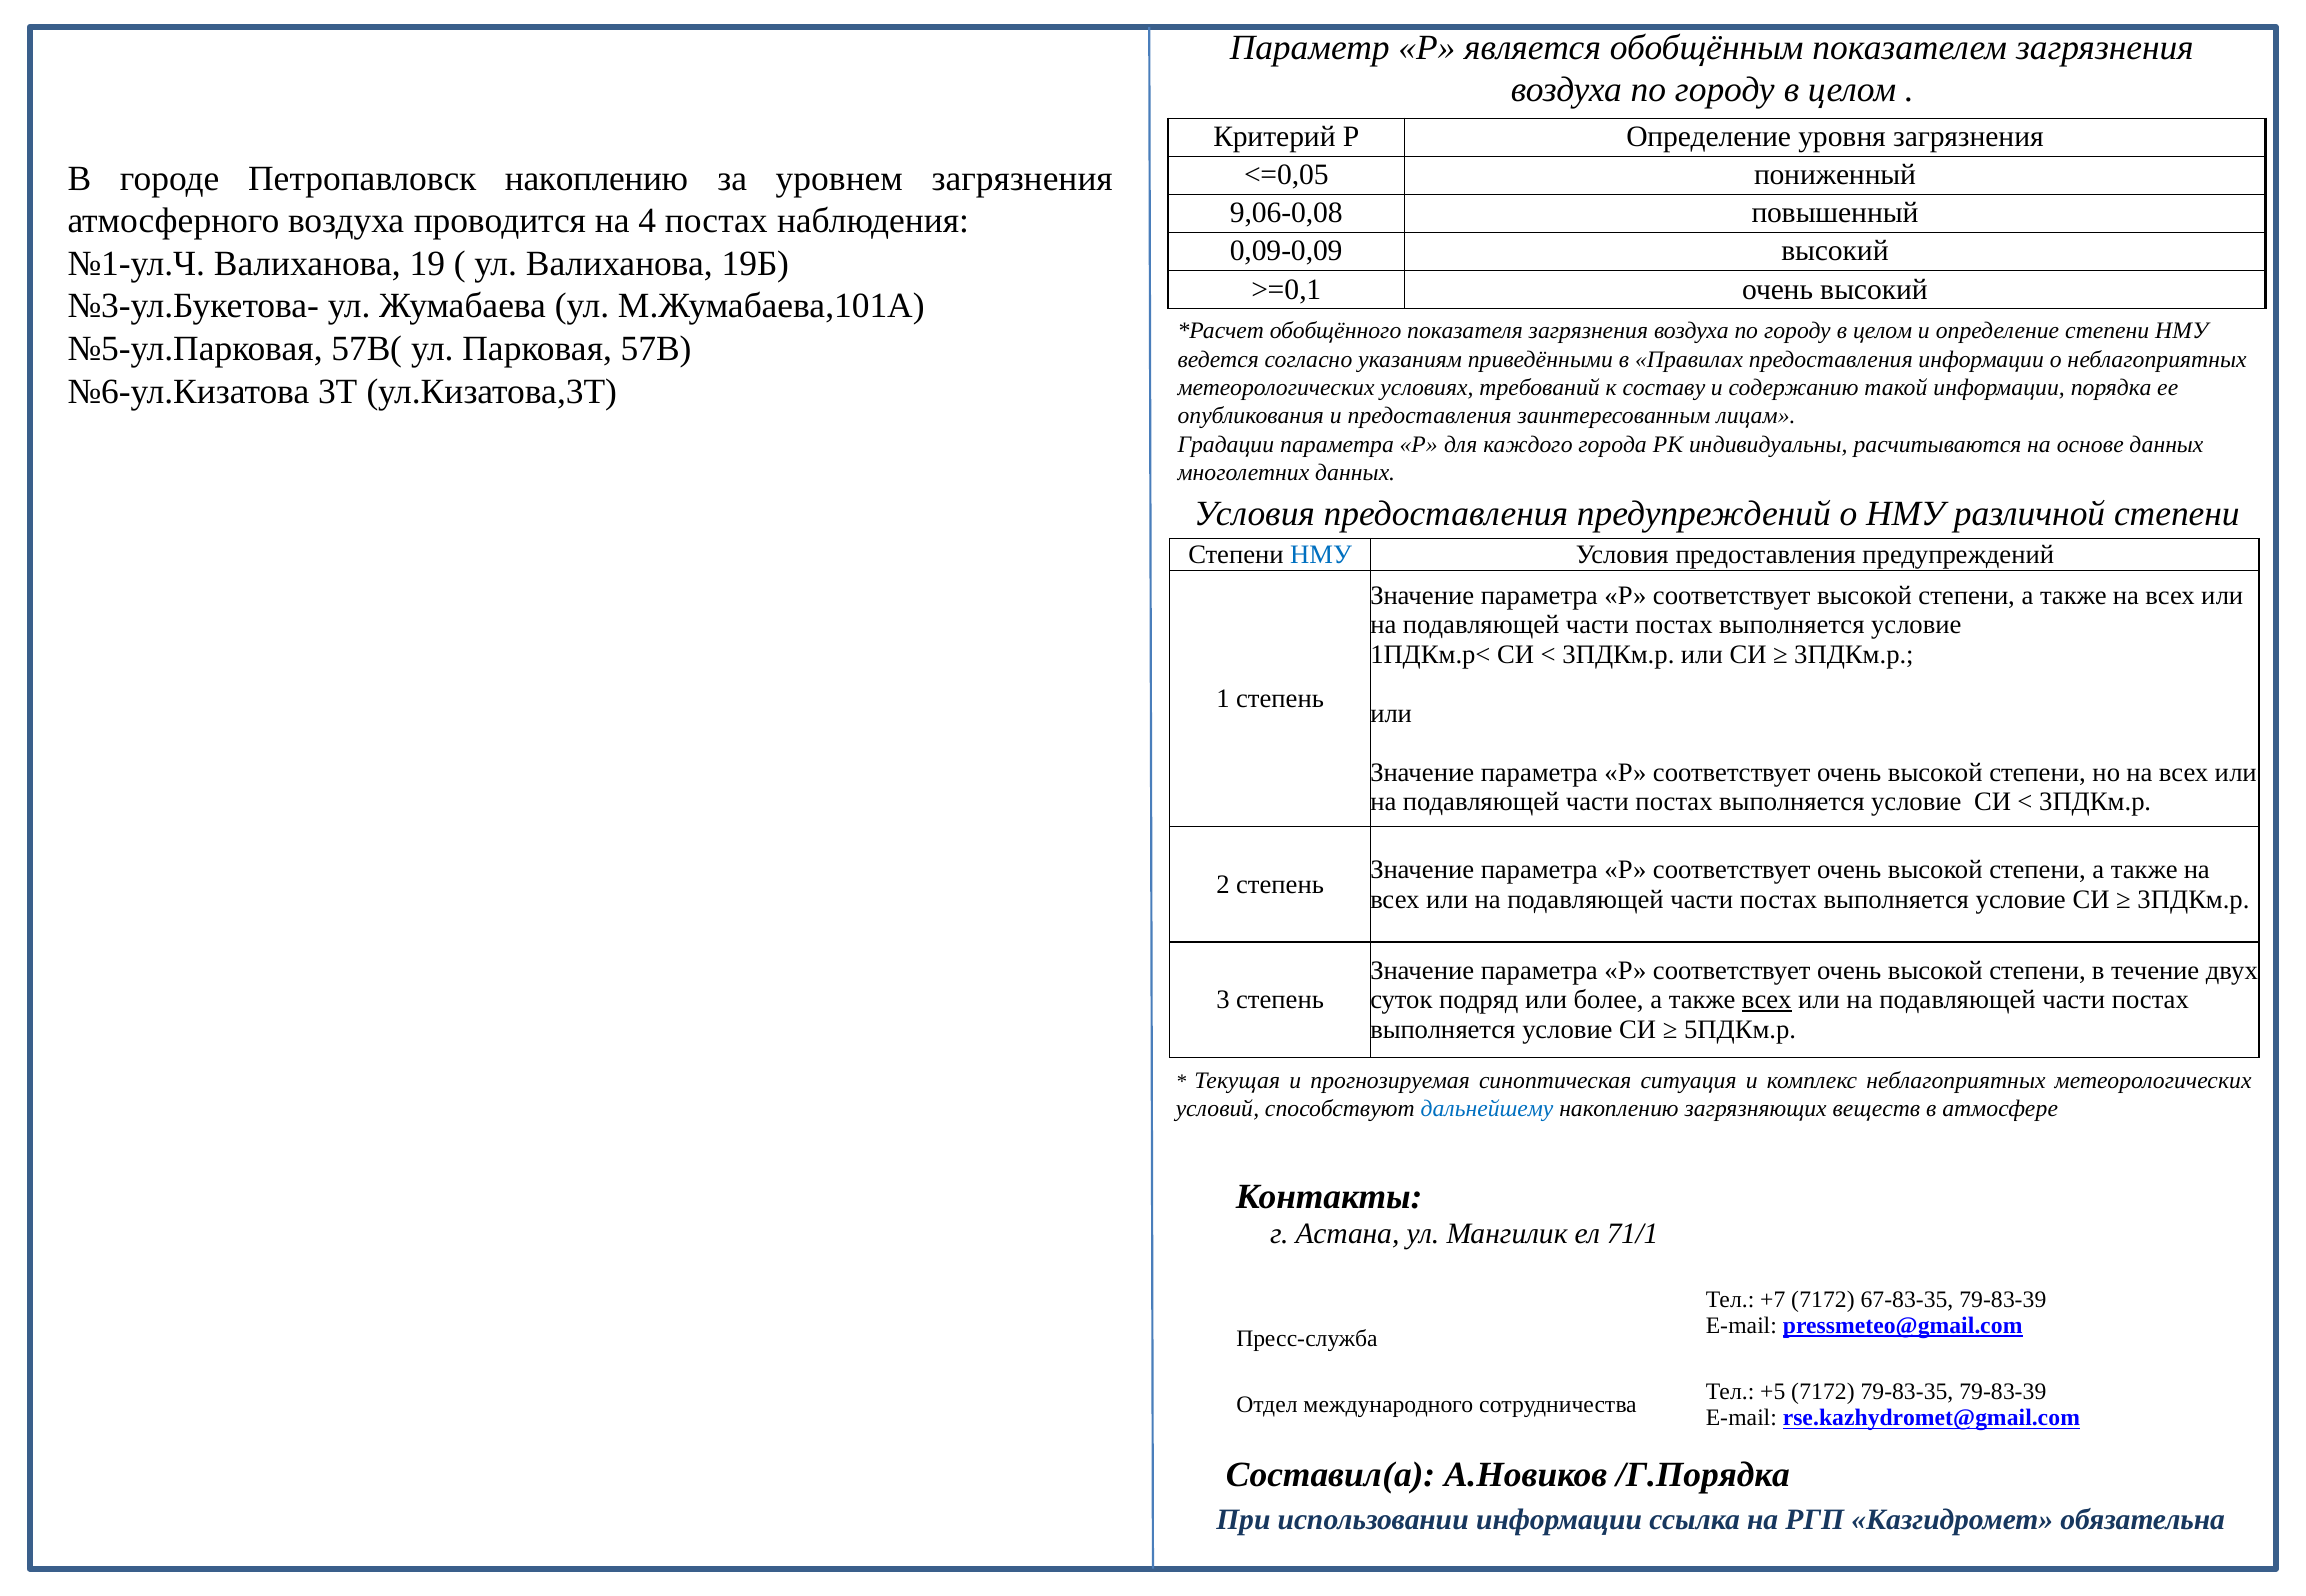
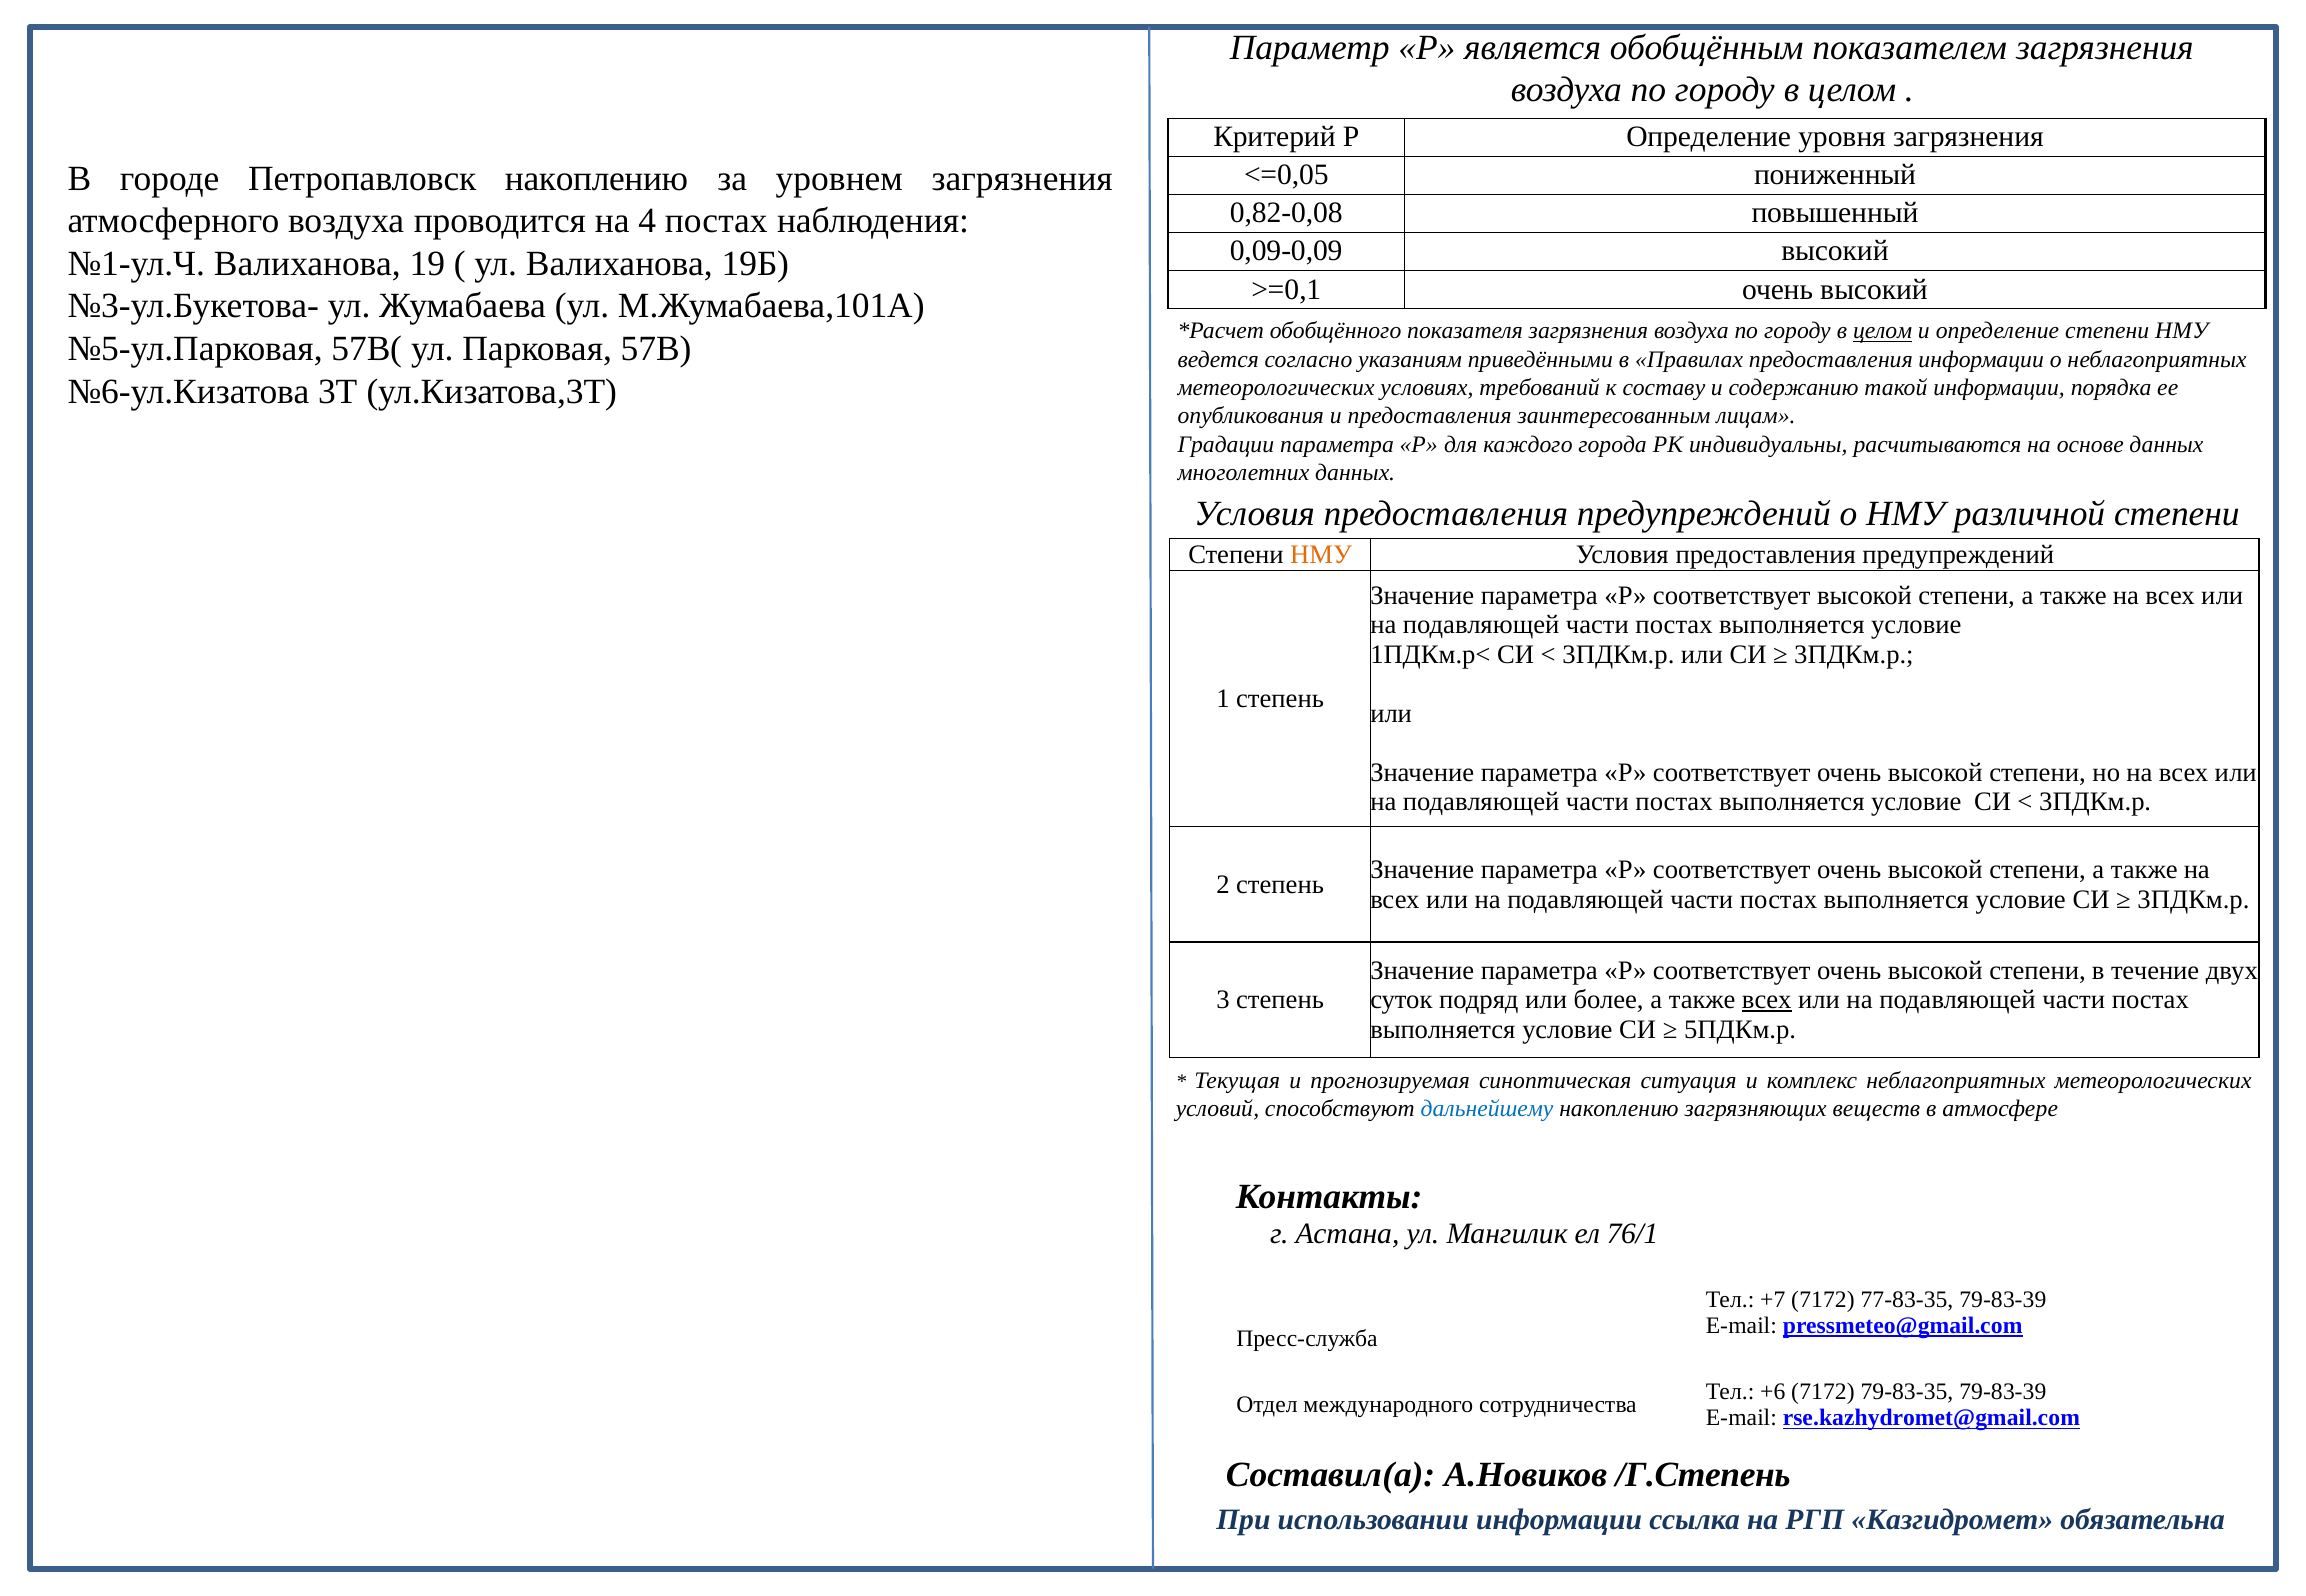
9,06-0,08: 9,06-0,08 -> 0,82-0,08
целом at (1883, 331) underline: none -> present
НМУ at (1321, 555) colour: blue -> orange
71/1: 71/1 -> 76/1
67-83-35: 67-83-35 -> 77-83-35
+5: +5 -> +6
/Г.Порядка: /Г.Порядка -> /Г.Степень
